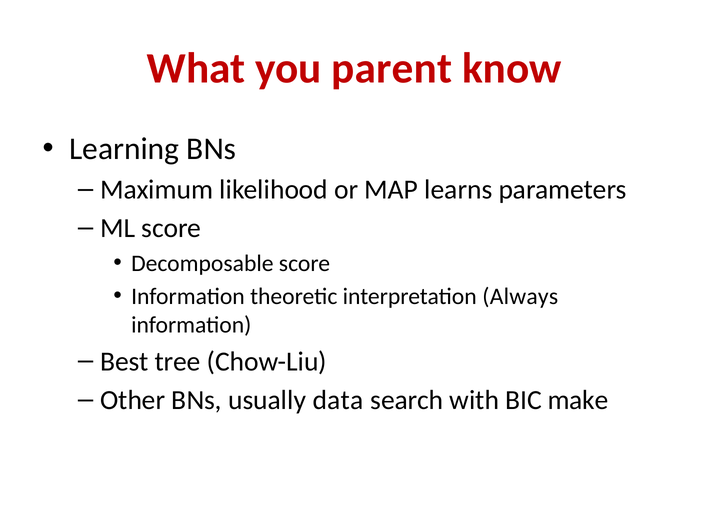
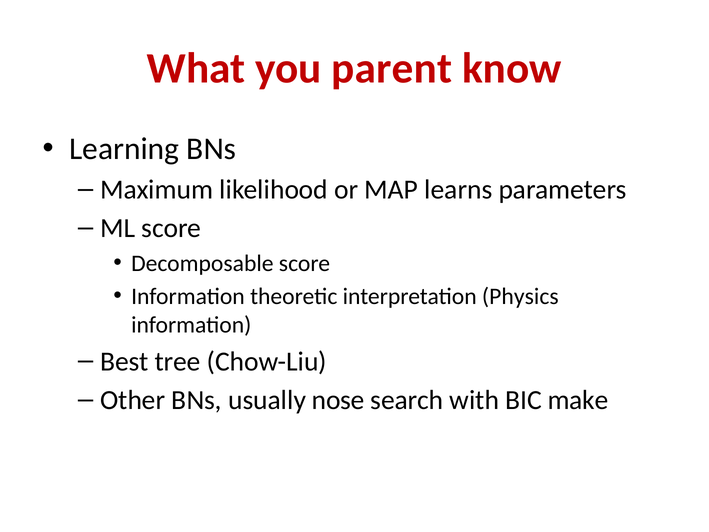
Always: Always -> Physics
data: data -> nose
